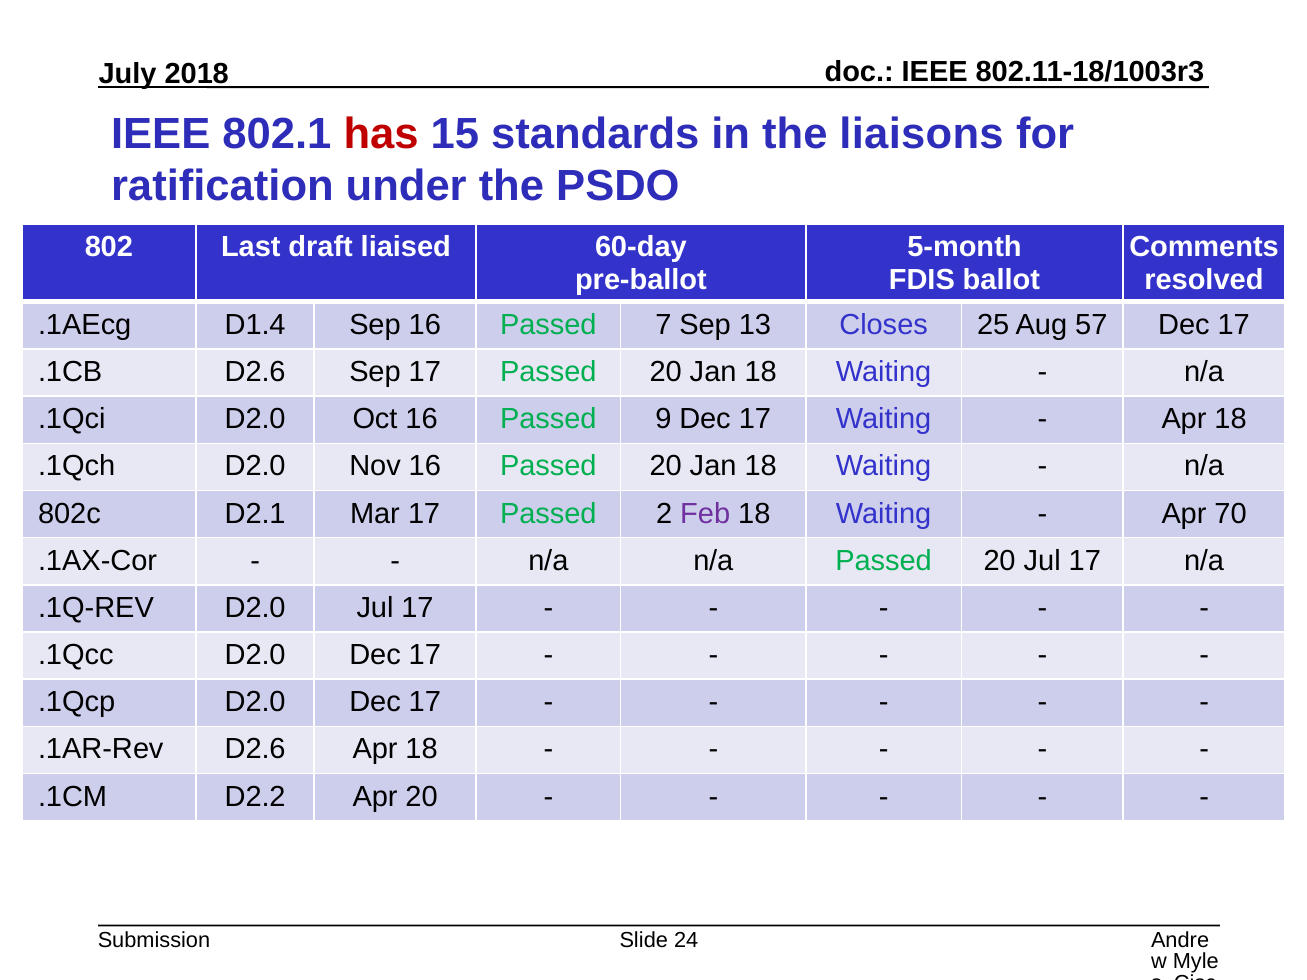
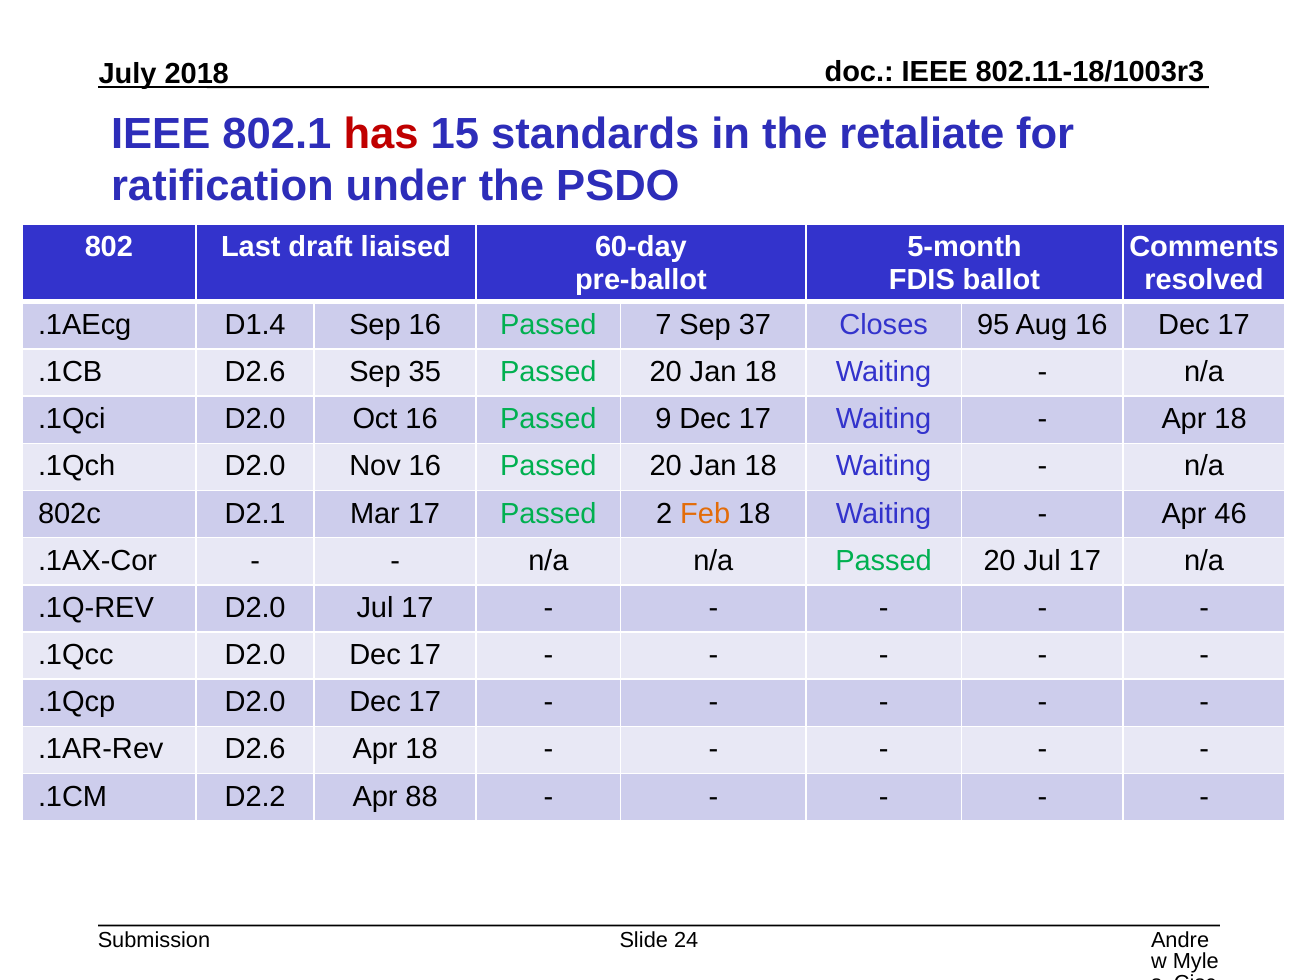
liaisons: liaisons -> retaliate
13: 13 -> 37
25: 25 -> 95
Aug 57: 57 -> 16
Sep 17: 17 -> 35
Feb colour: purple -> orange
70: 70 -> 46
Apr 20: 20 -> 88
